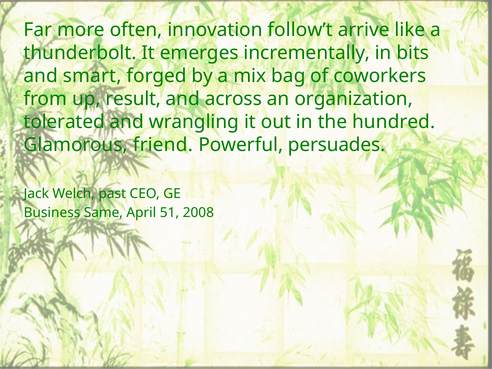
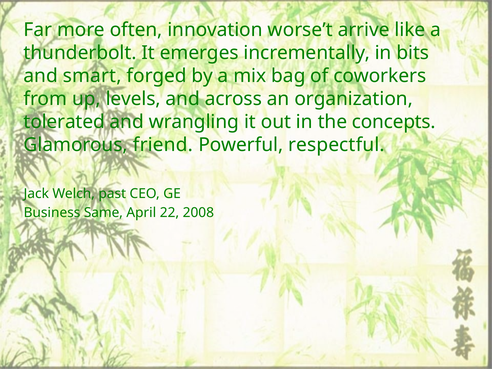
follow’t: follow’t -> worse’t
result: result -> levels
hundred: hundred -> concepts
persuades: persuades -> respectful
51: 51 -> 22
